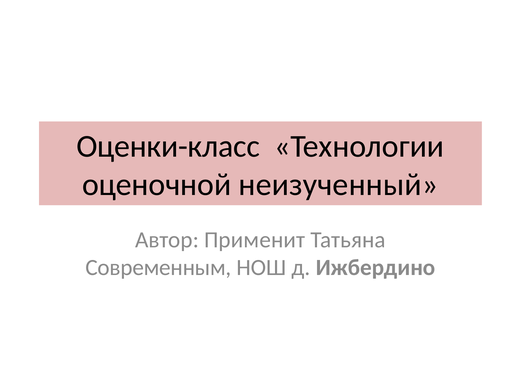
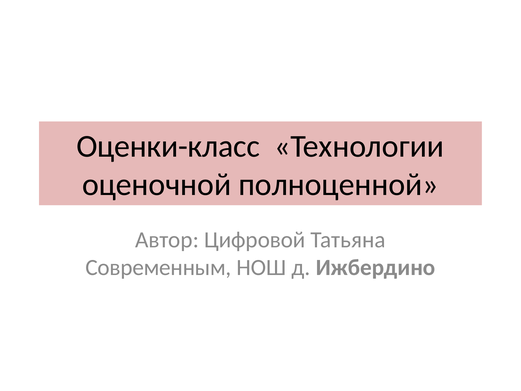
неизученный: неизученный -> полноценной
Применит: Применит -> Цифровой
